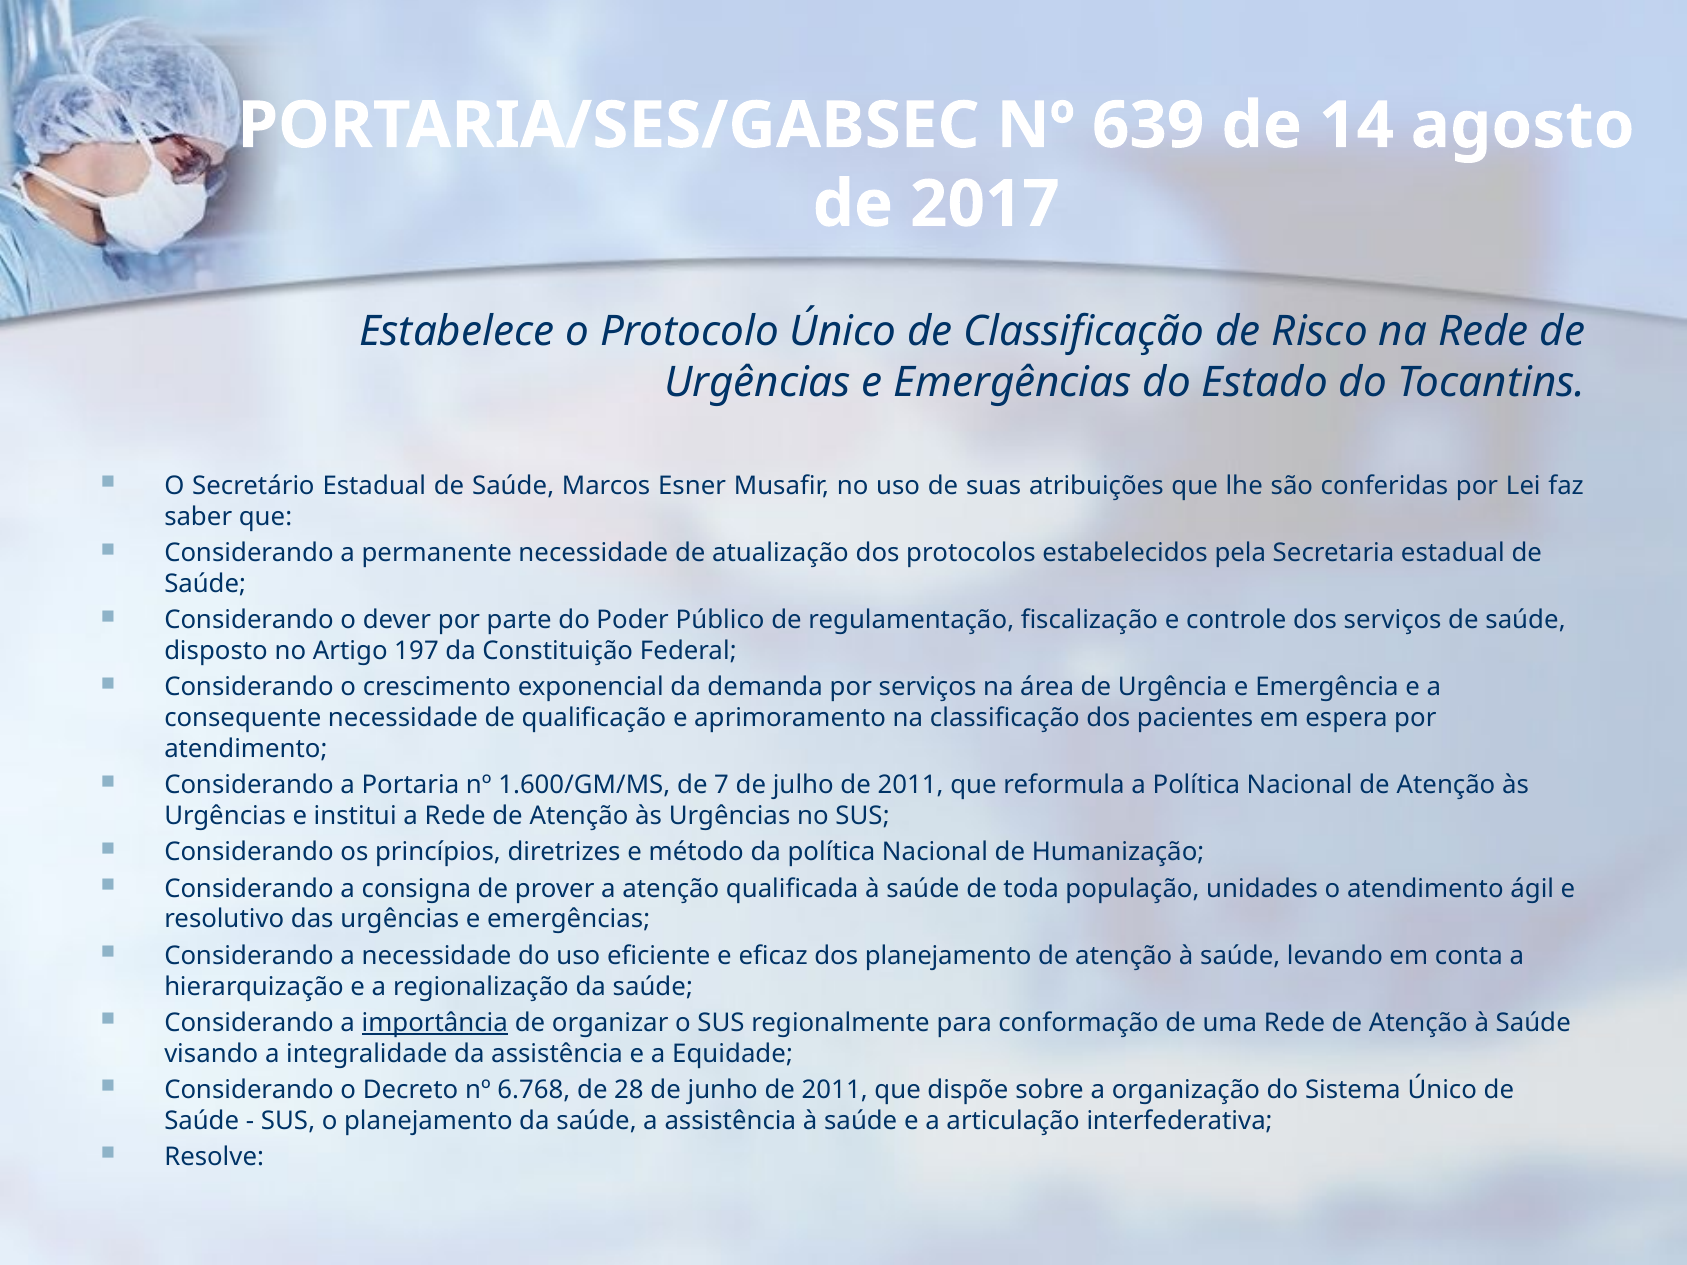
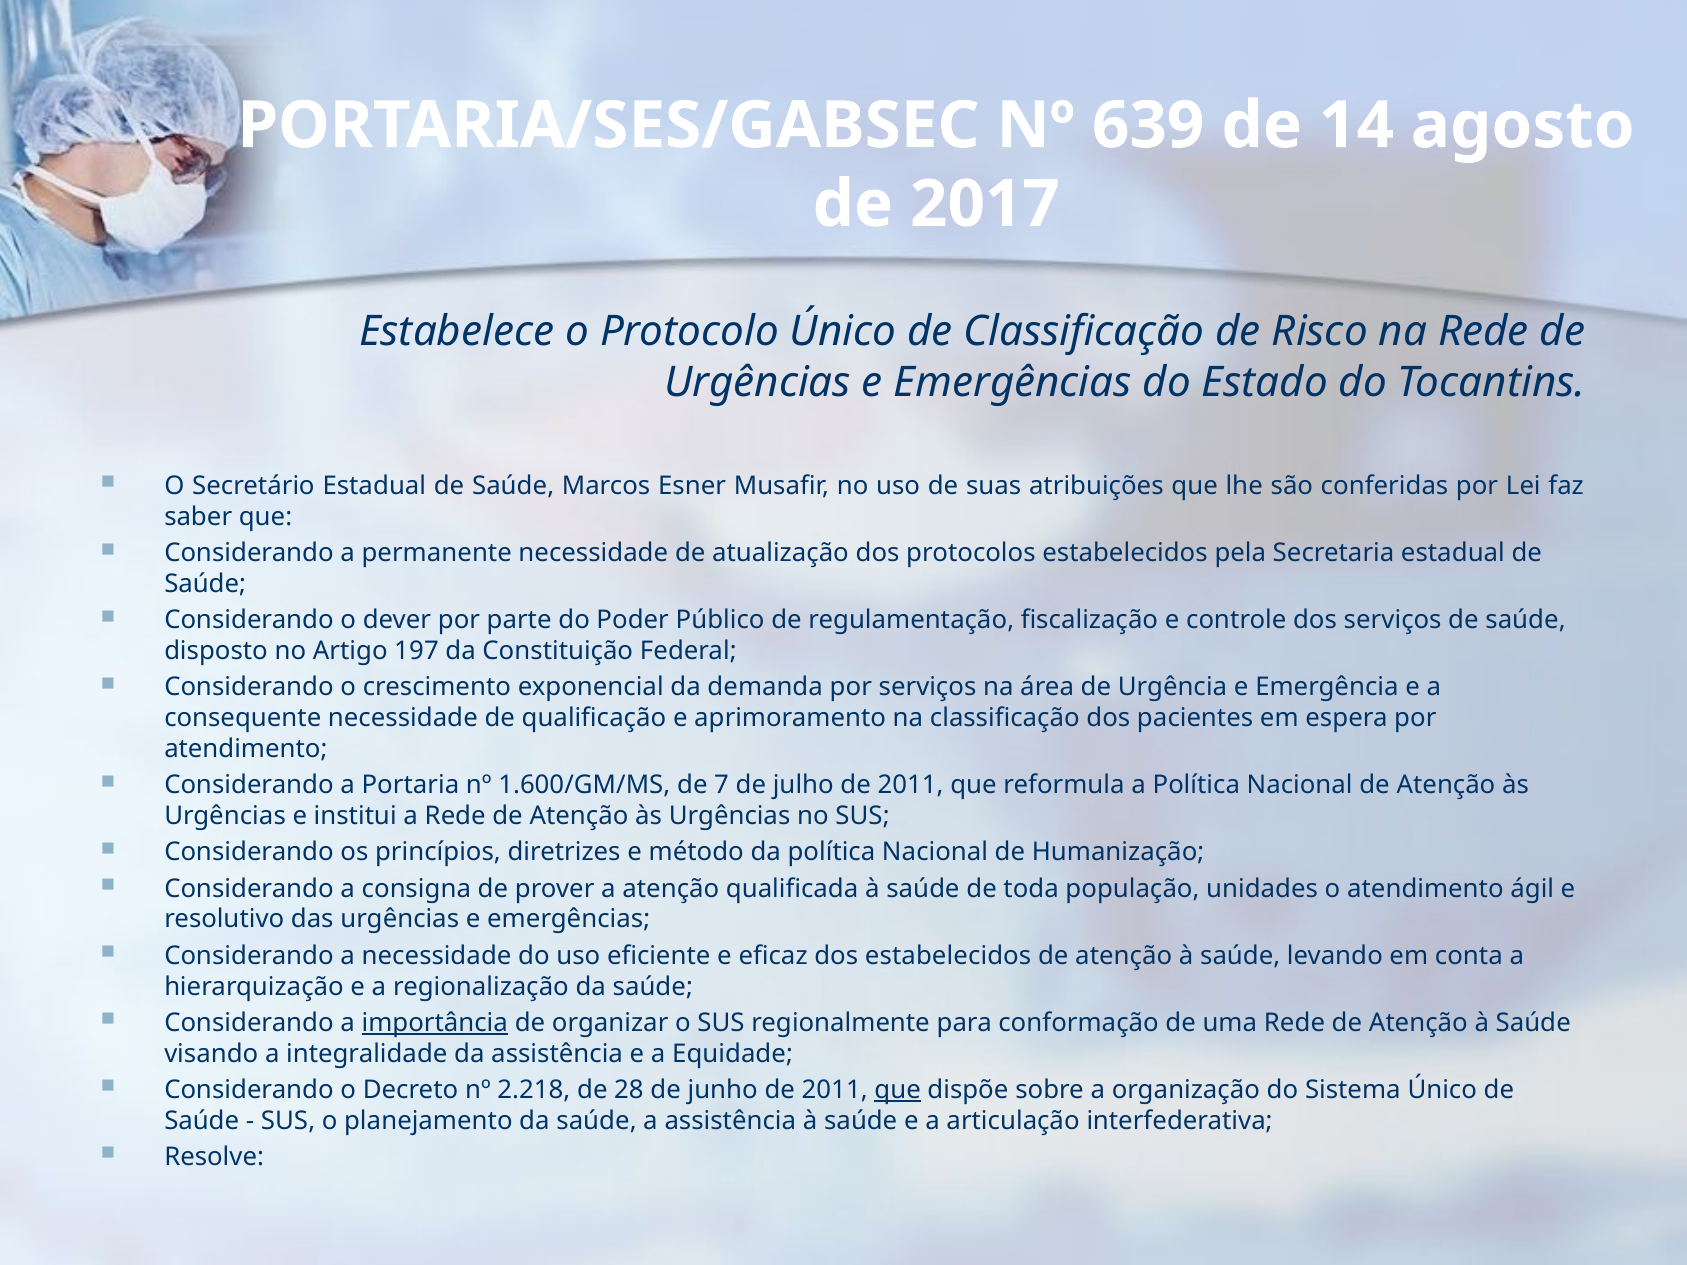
dos planejamento: planejamento -> estabelecidos
6.768: 6.768 -> 2.218
que at (898, 1090) underline: none -> present
